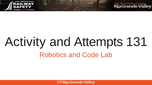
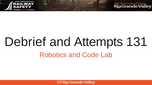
Activity: Activity -> Debrief
